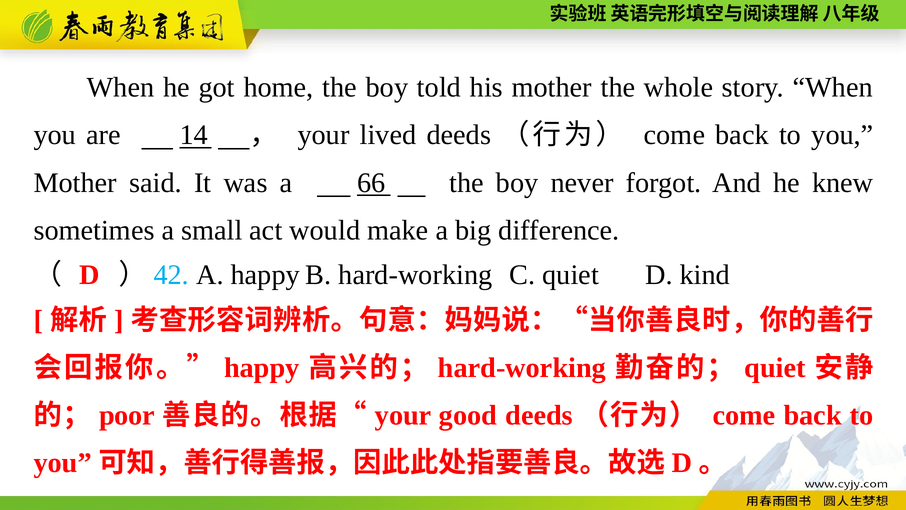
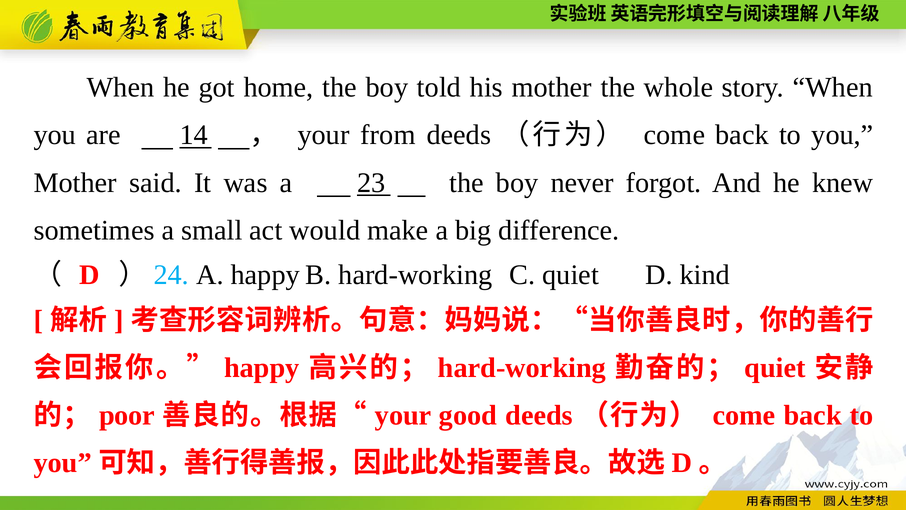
lived: lived -> from
66: 66 -> 23
42: 42 -> 24
